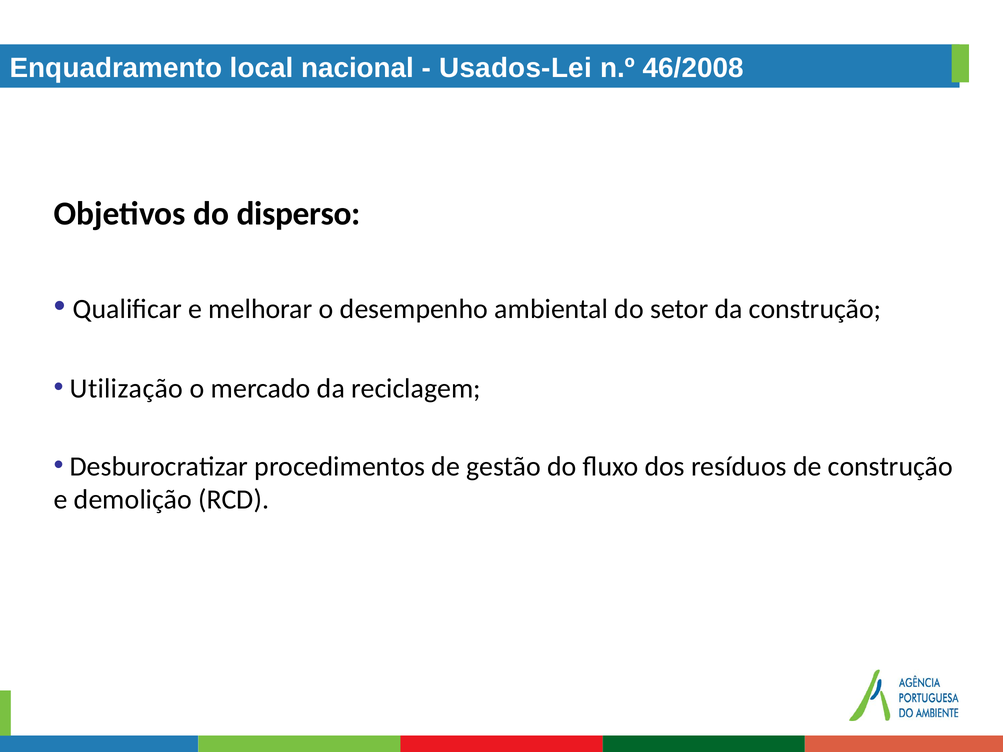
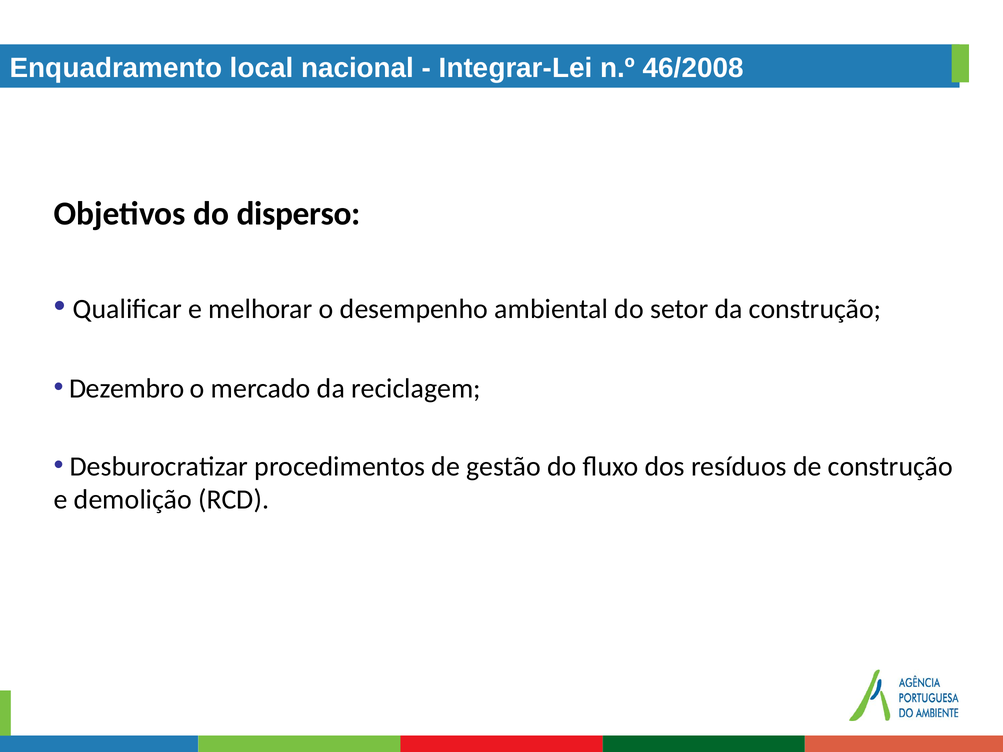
Usados-Lei: Usados-Lei -> Integrar-Lei
Utilização: Utilização -> Dezembro
